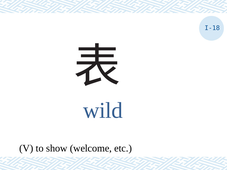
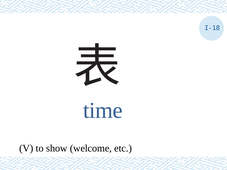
wild: wild -> time
